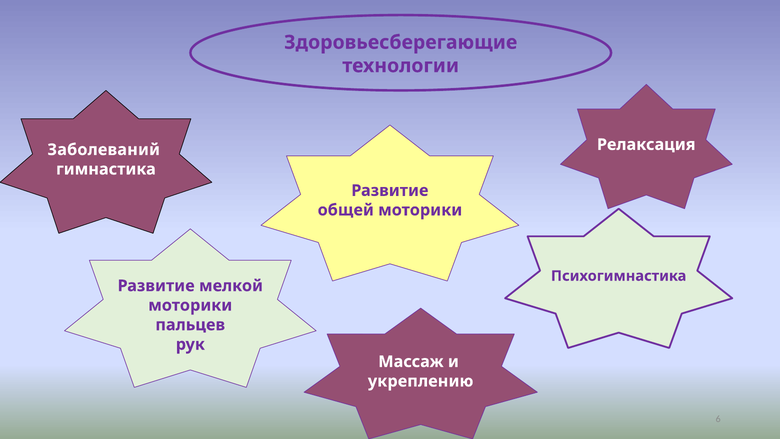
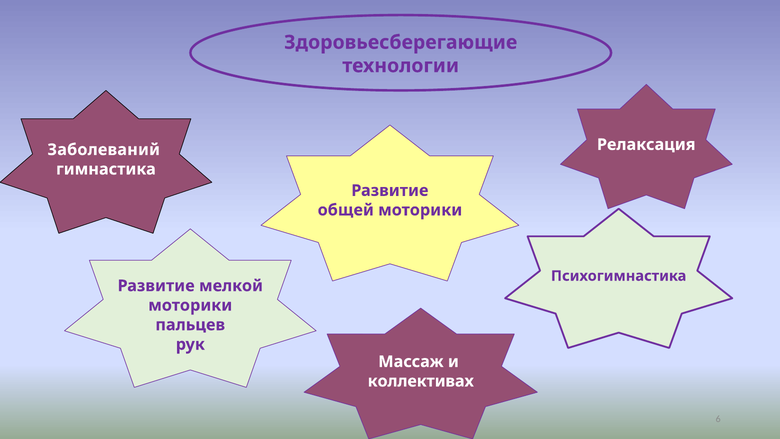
укреплению: укреплению -> коллективах
